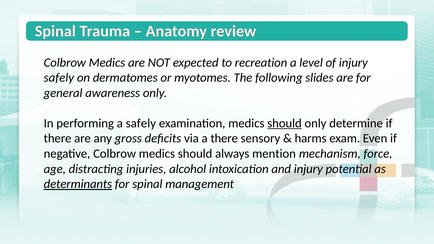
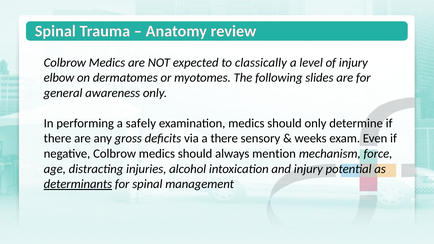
recreation: recreation -> classically
safely at (59, 78): safely -> elbow
should at (285, 123) underline: present -> none
harms: harms -> weeks
